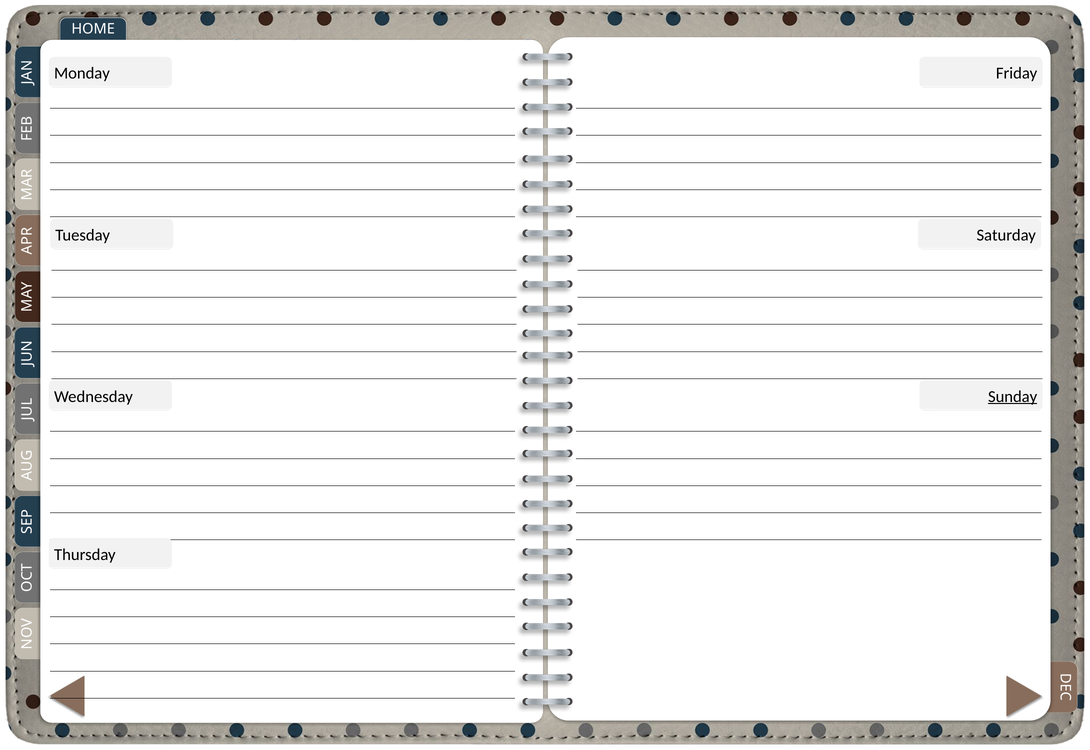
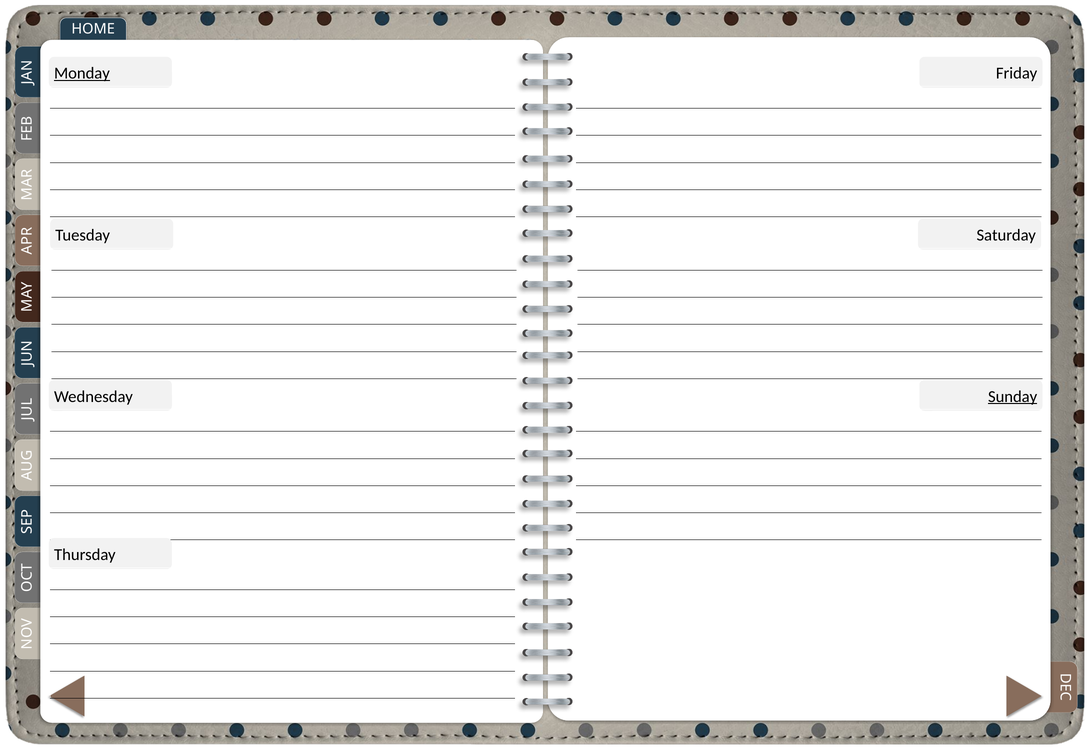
Monday underline: none -> present
